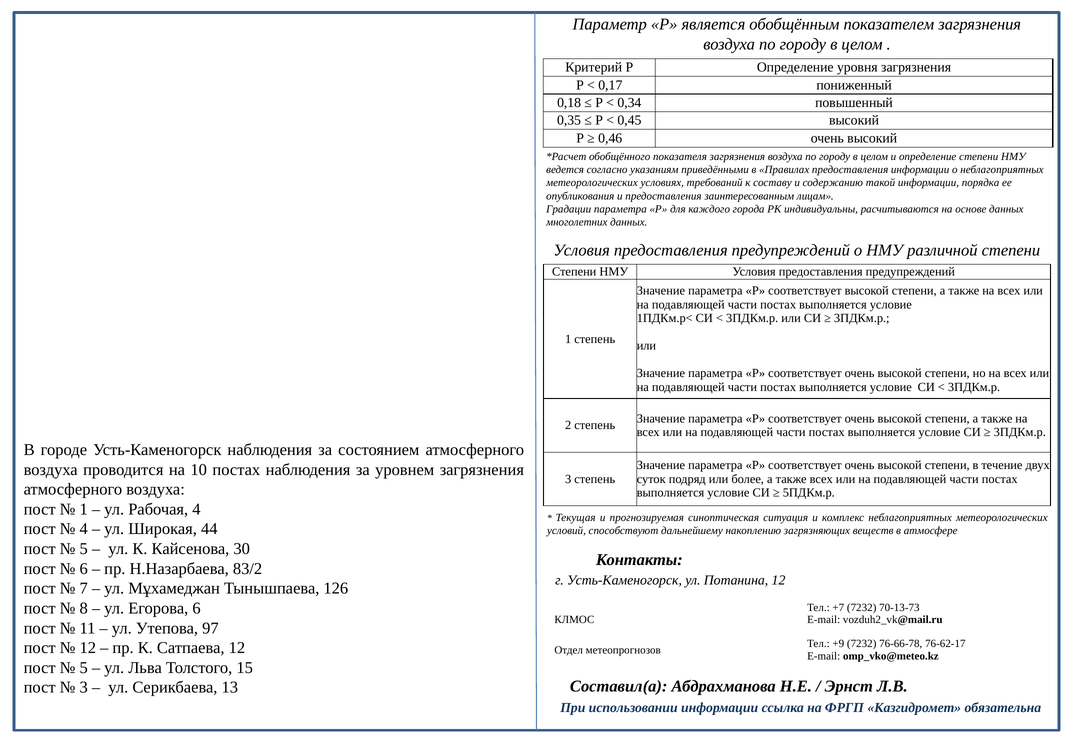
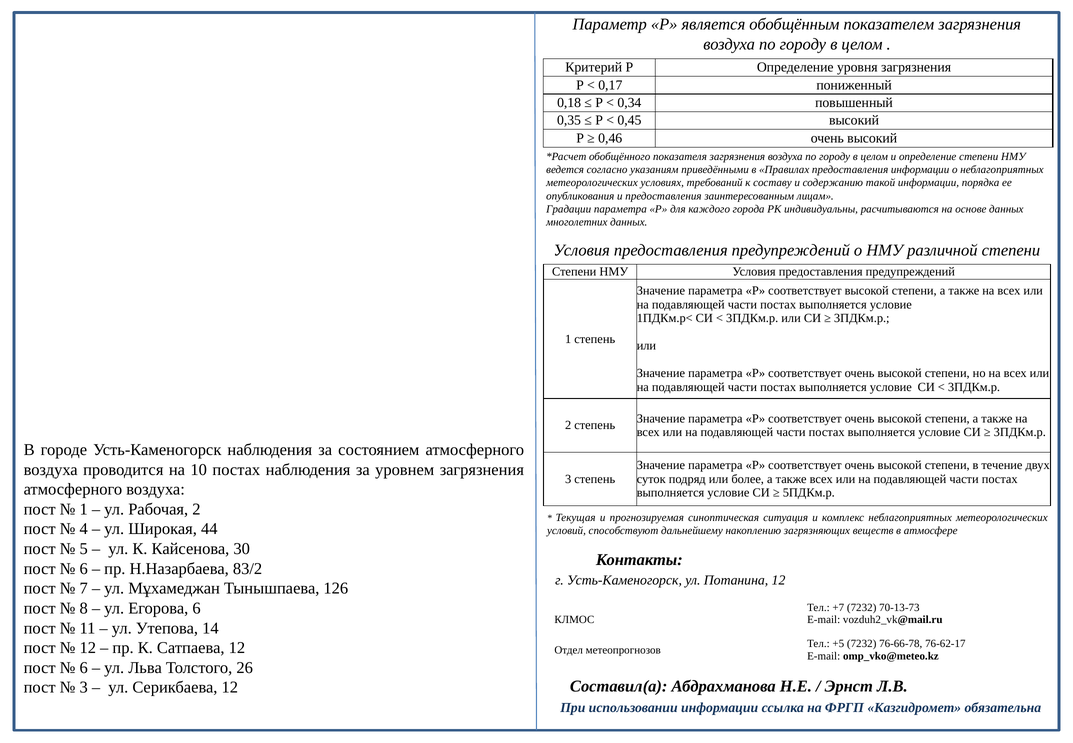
Рабочая 4: 4 -> 2
97: 97 -> 14
+9: +9 -> +5
5 at (84, 668): 5 -> 6
15: 15 -> 26
Серикбаева 13: 13 -> 12
